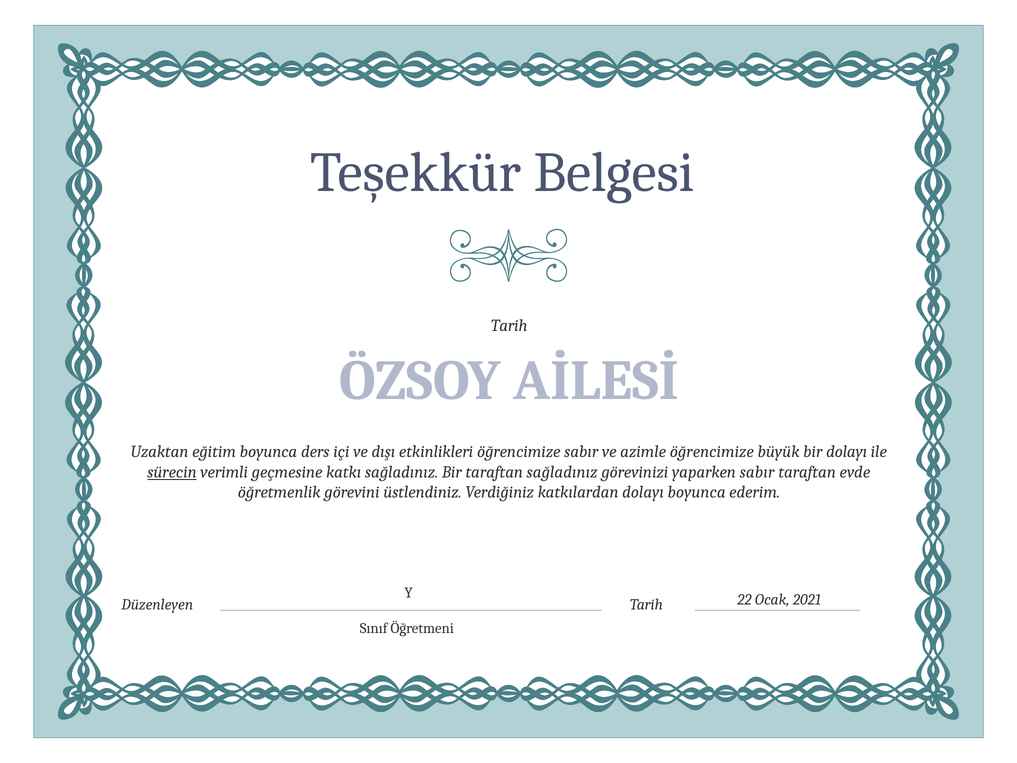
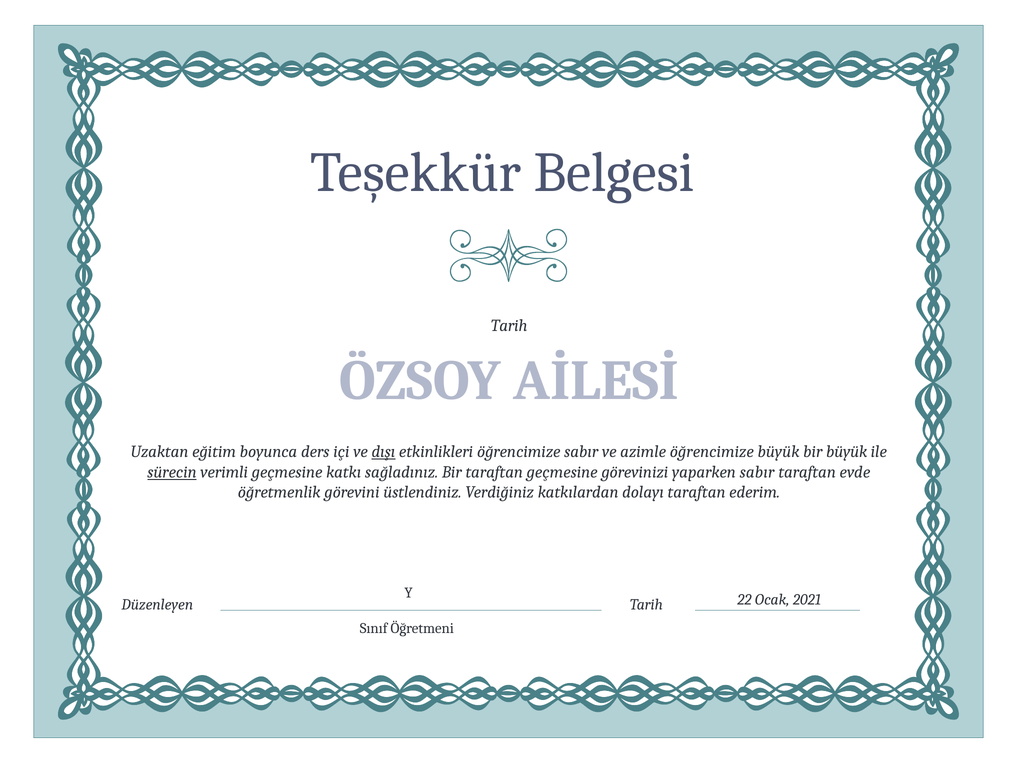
dışı underline: none -> present
bir dolayı: dolayı -> büyük
taraftan sağladınız: sağladınız -> geçmesine
dolayı boyunca: boyunca -> taraftan
